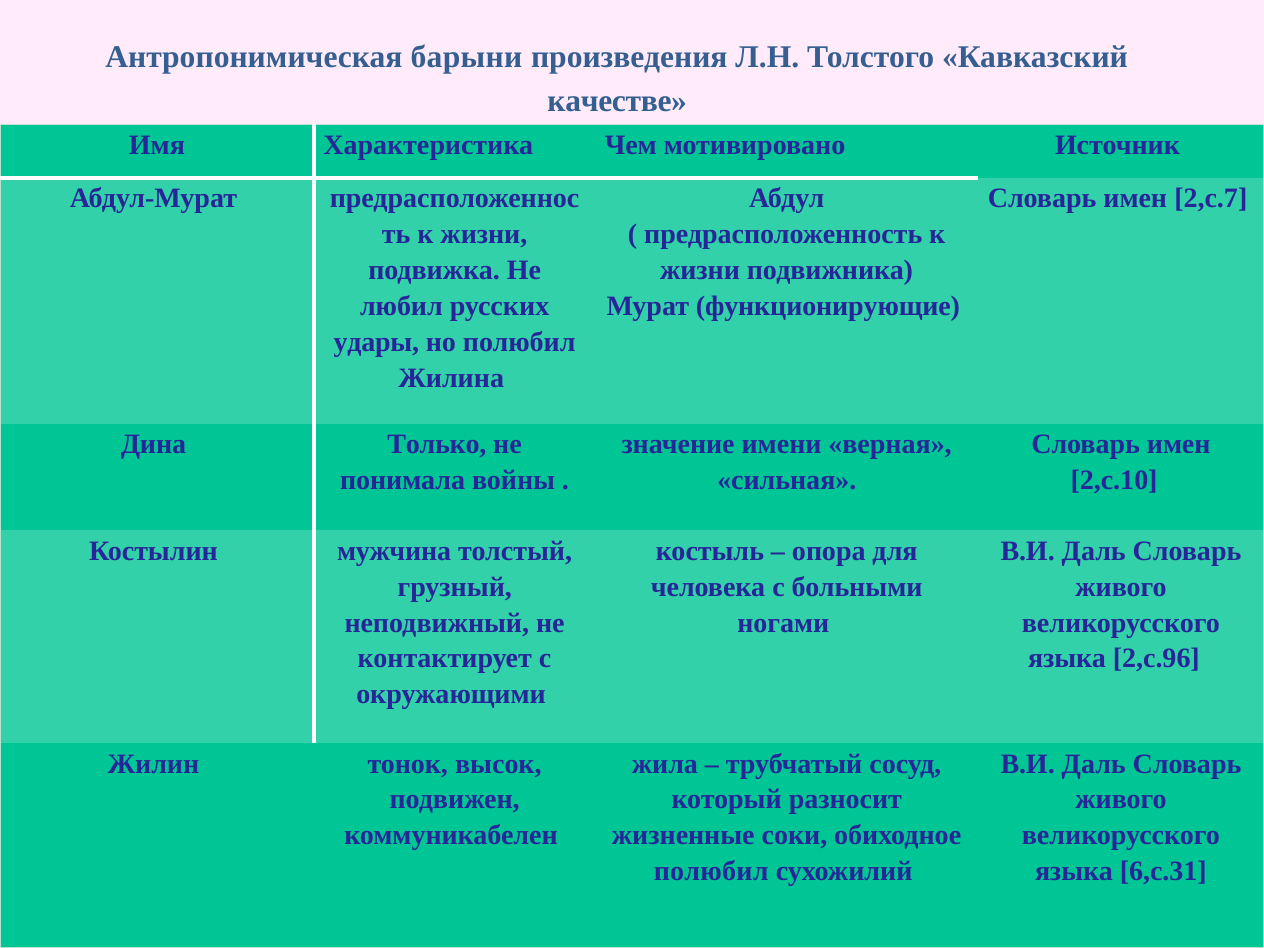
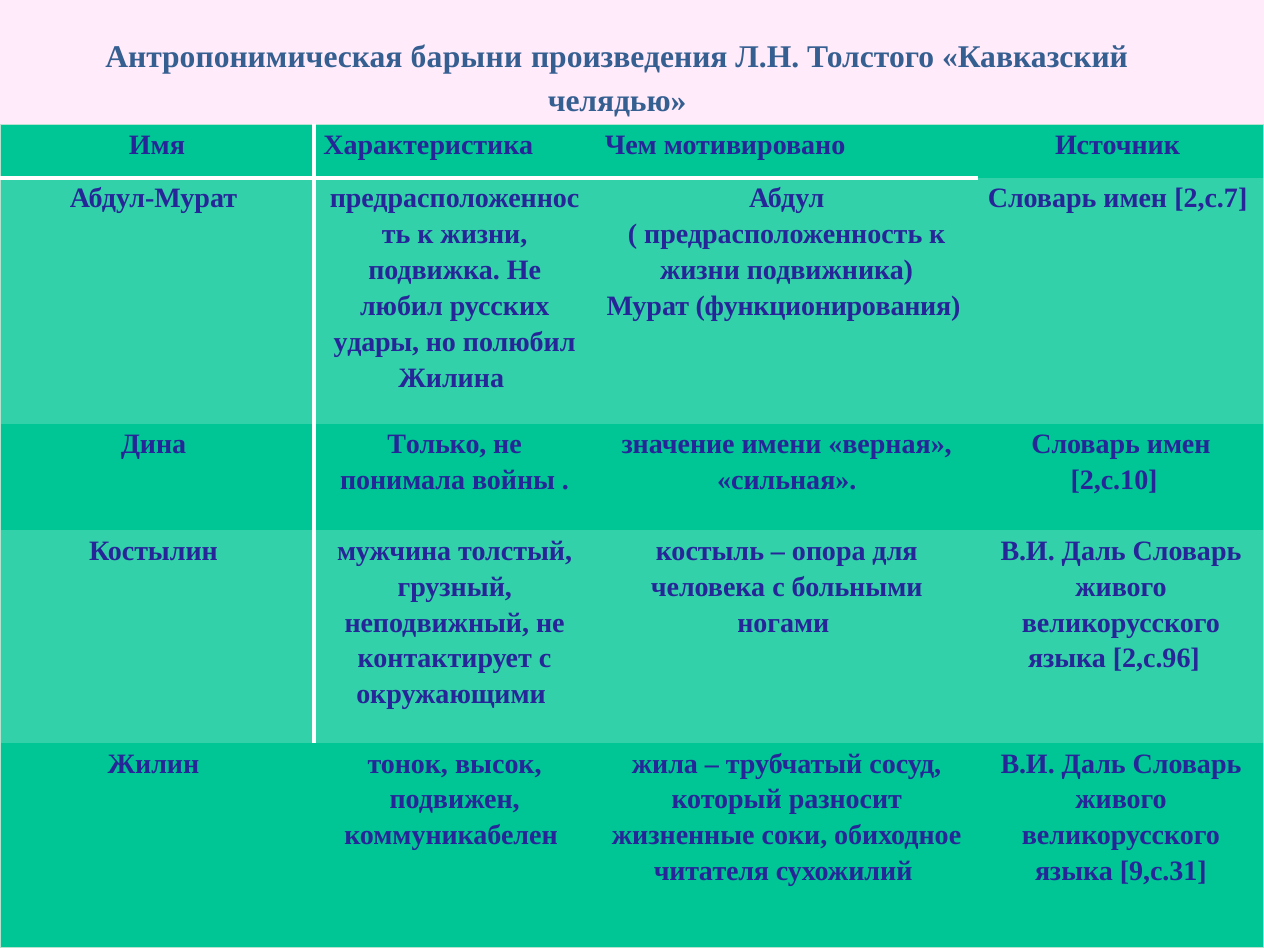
качестве: качестве -> челядью
функционирующие: функционирующие -> функционирования
полюбил at (711, 871): полюбил -> читателя
6,с.31: 6,с.31 -> 9,с.31
